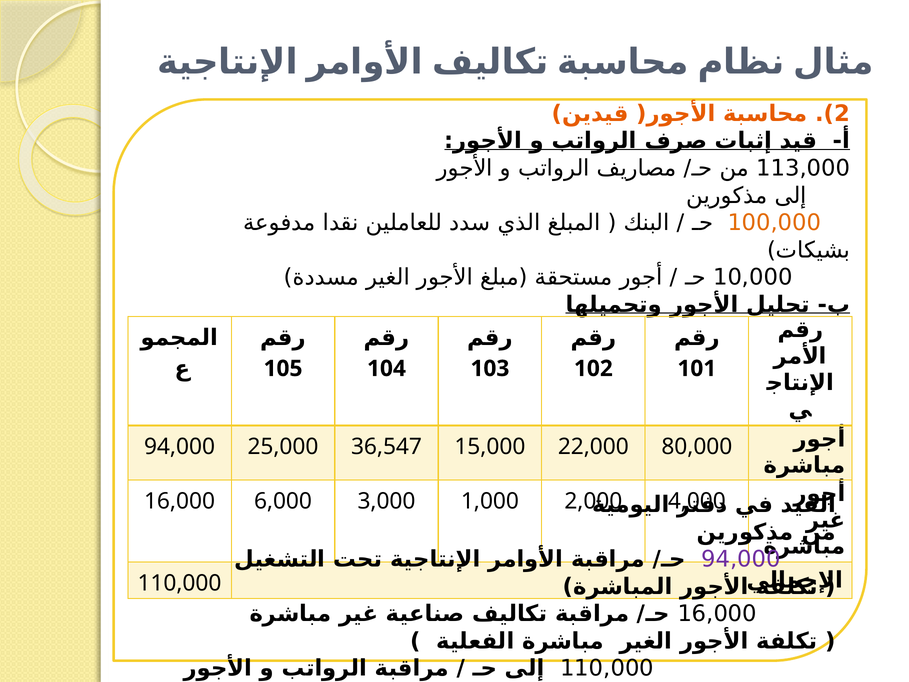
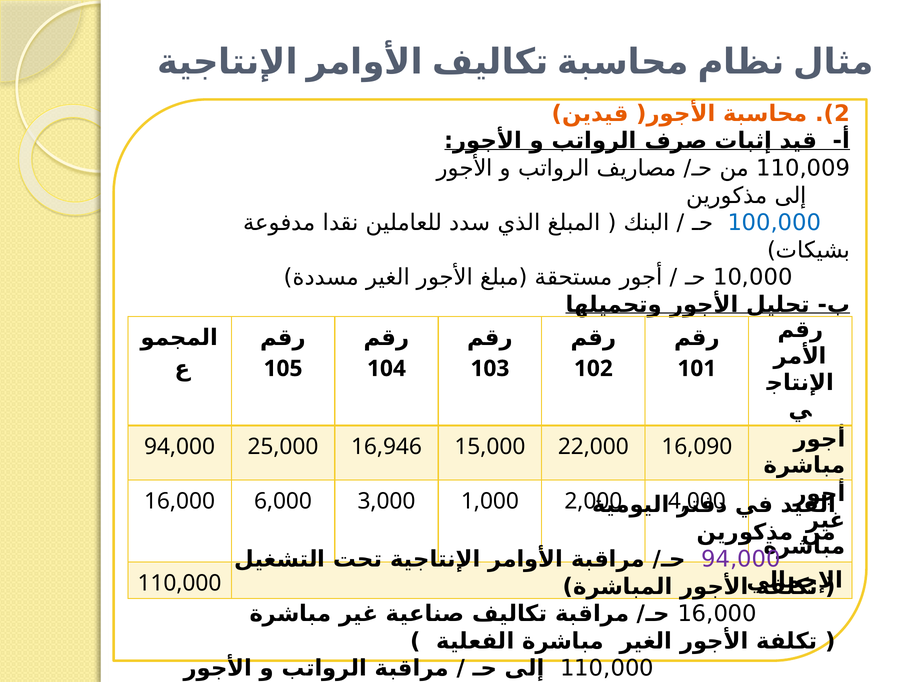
113,000: 113,000 -> 110,009
100,000 colour: orange -> blue
36,547: 36,547 -> 16,946
80,000: 80,000 -> 16,090
